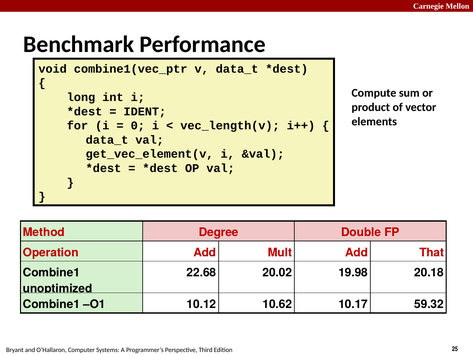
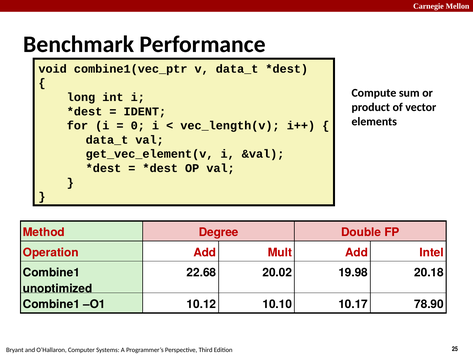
That: That -> Intel
10.62: 10.62 -> 10.10
59.32: 59.32 -> 78.90
